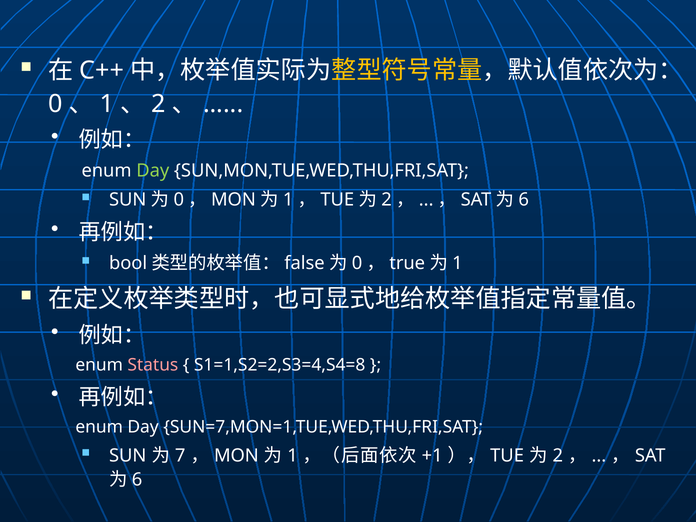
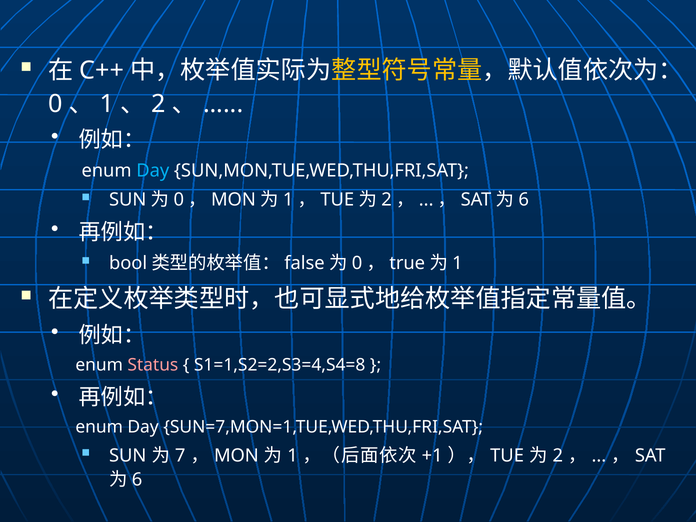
Day at (153, 171) colour: light green -> light blue
